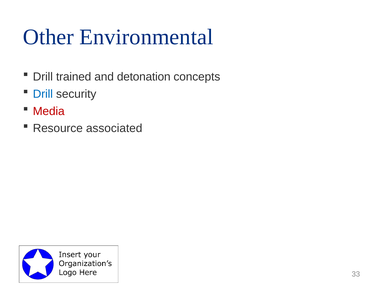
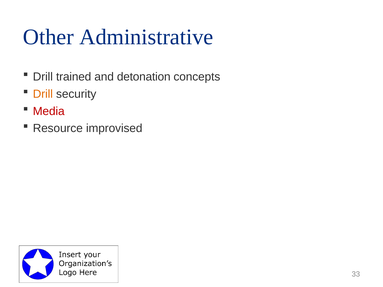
Environmental: Environmental -> Administrative
Drill at (43, 94) colour: blue -> orange
associated: associated -> improvised
